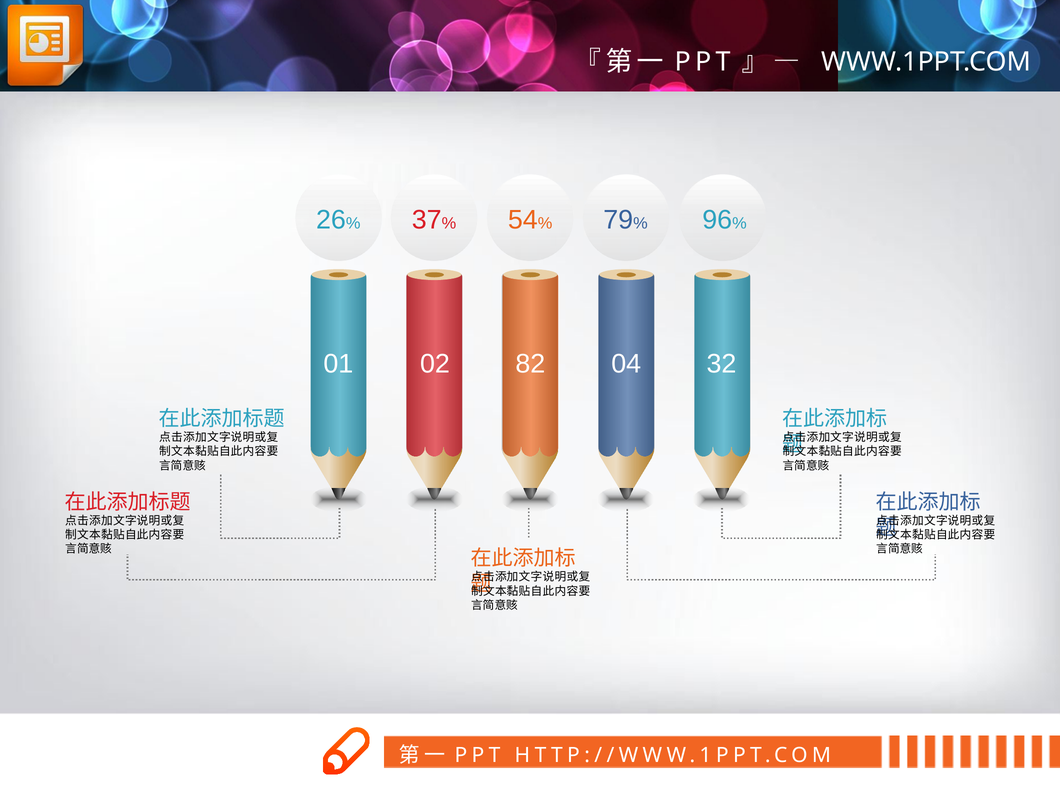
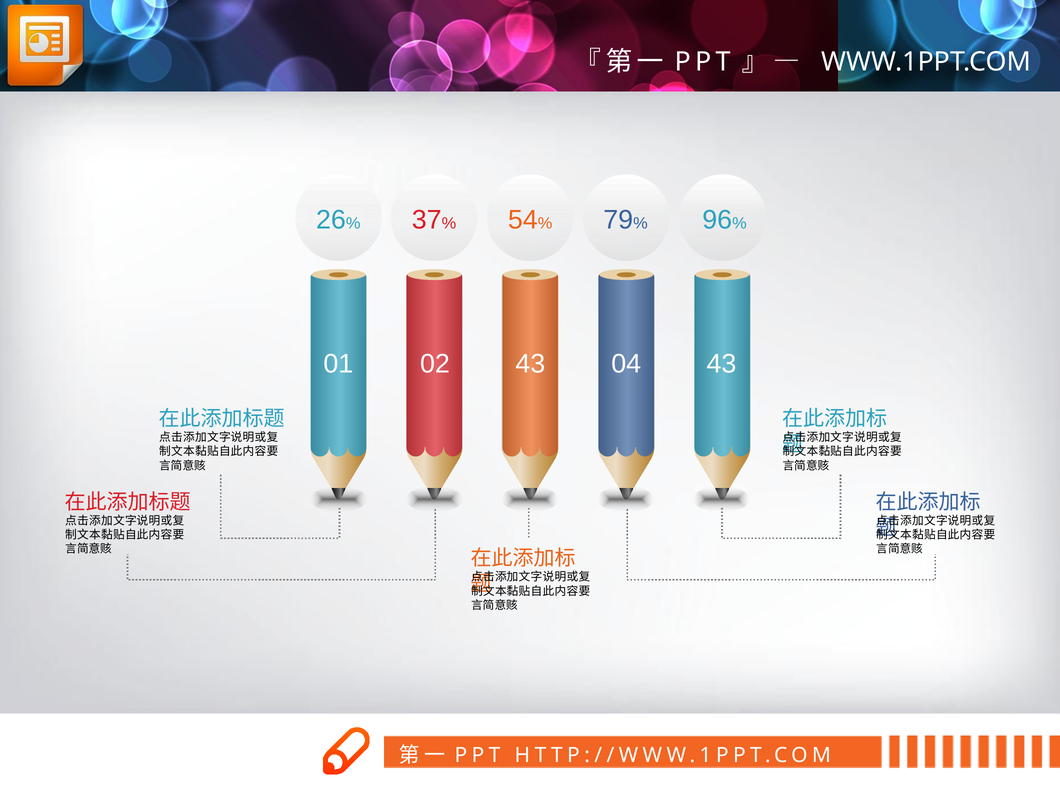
02 82: 82 -> 43
04 32: 32 -> 43
